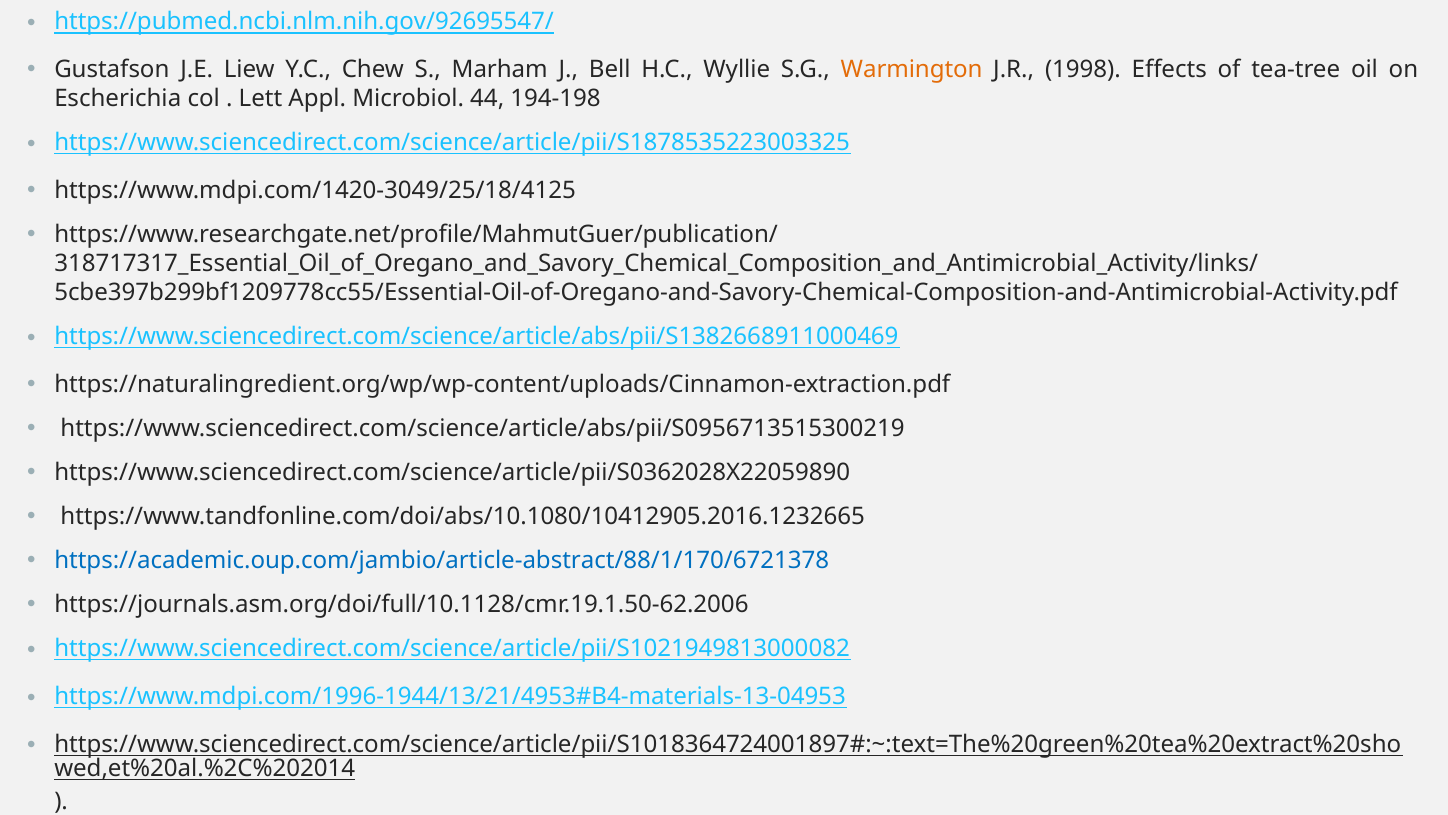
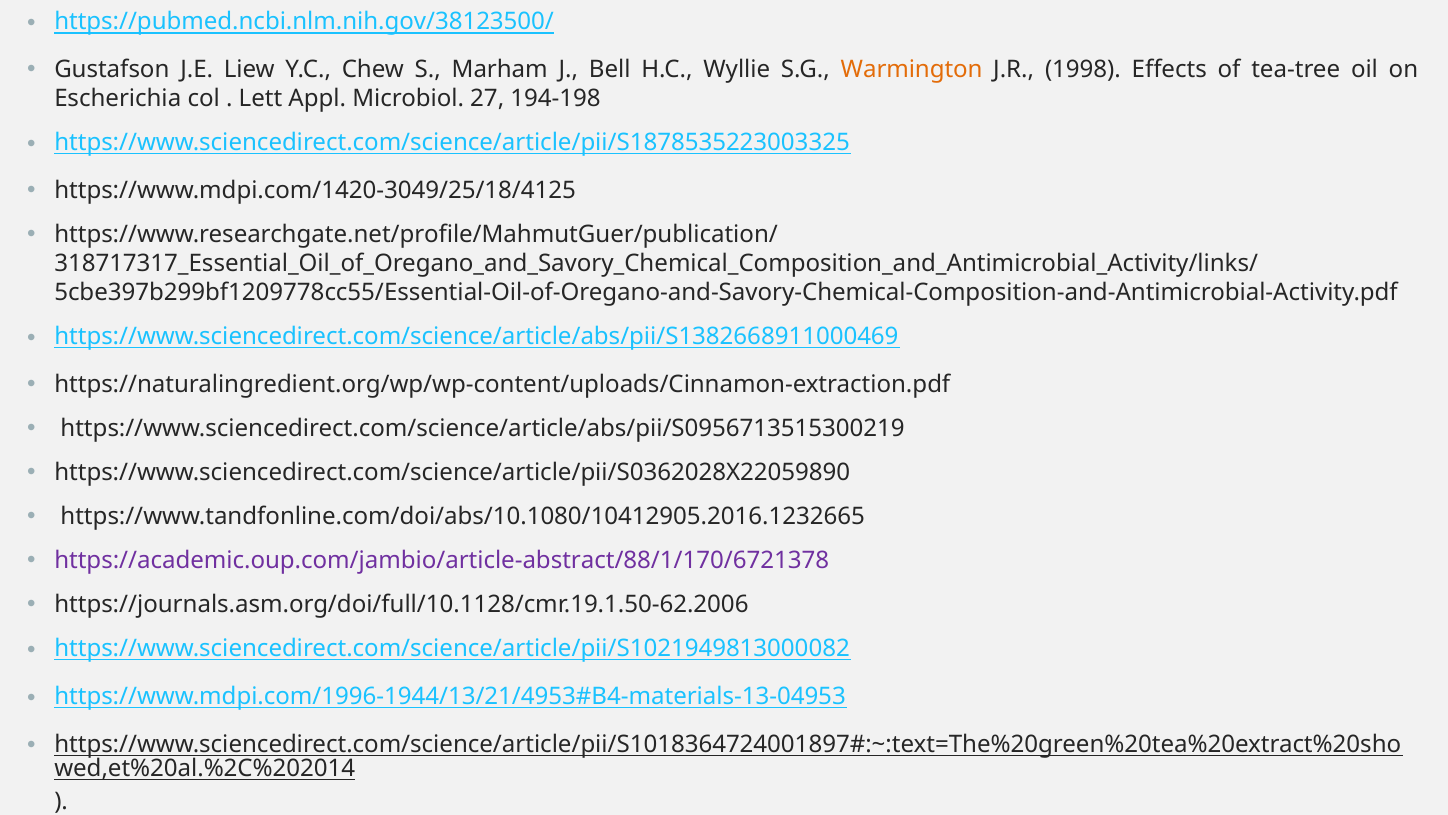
https://pubmed.ncbi.nlm.nih.gov/92695547/: https://pubmed.ncbi.nlm.nih.gov/92695547/ -> https://pubmed.ncbi.nlm.nih.gov/38123500/
44: 44 -> 27
https://academic.oup.com/jambio/article-abstract/88/1/170/6721378 colour: blue -> purple
